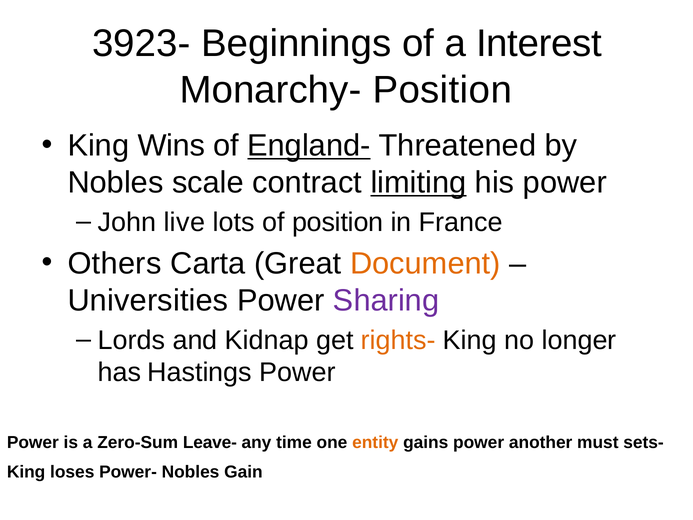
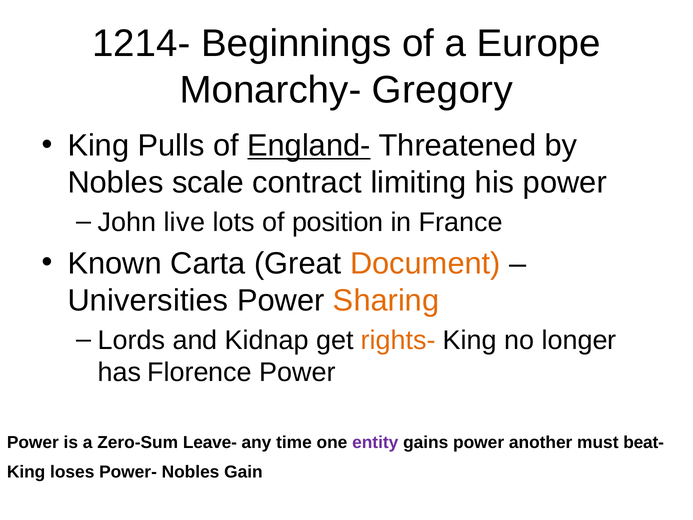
3923-: 3923- -> 1214-
Interest: Interest -> Europe
Monarchy- Position: Position -> Gregory
Wins: Wins -> Pulls
limiting underline: present -> none
Others: Others -> Known
Sharing colour: purple -> orange
Hastings: Hastings -> Florence
entity colour: orange -> purple
sets-: sets- -> beat-
